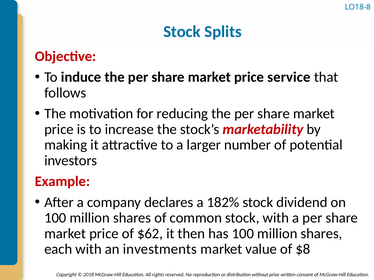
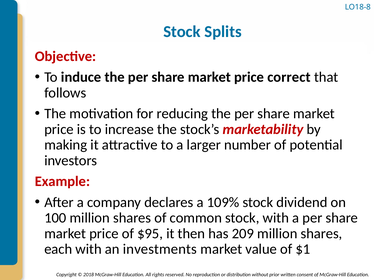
service: service -> correct
182%: 182% -> 109%
$62: $62 -> $95
has 100: 100 -> 209
$8: $8 -> $1
